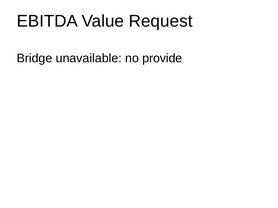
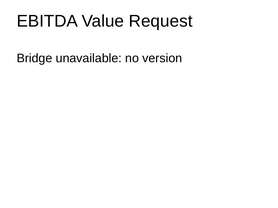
provide: provide -> version
